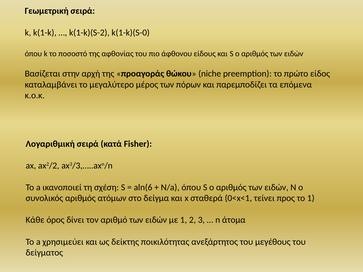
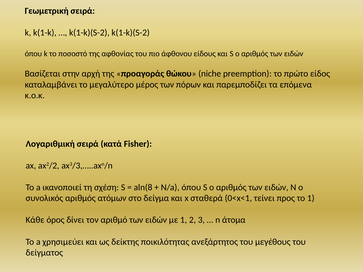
k(1-k)(S-2 k(1-k)(S-0: k(1-k)(S-0 -> k(1-k)(S-2
aln(6: aln(6 -> aln(8
